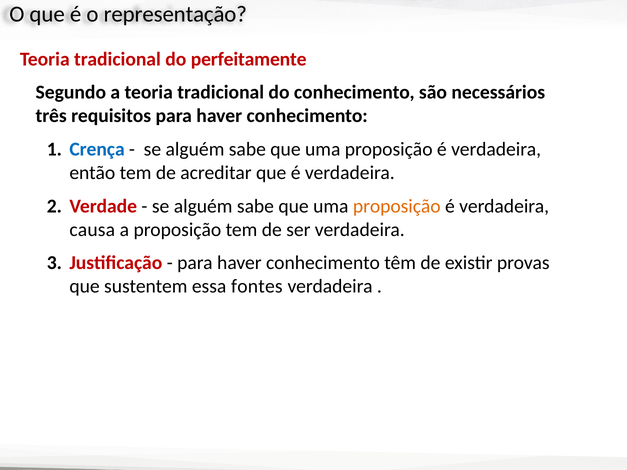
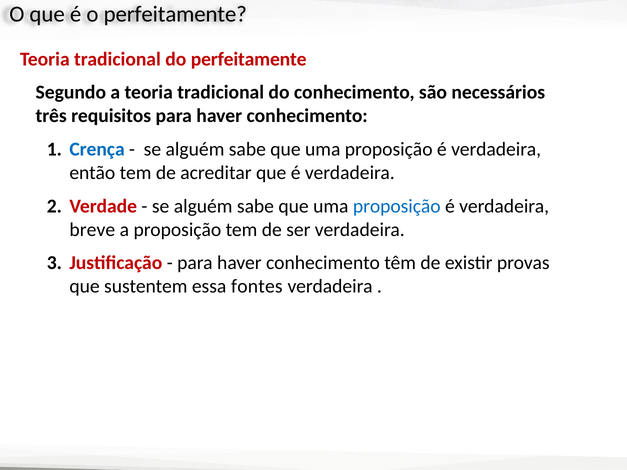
representação at (175, 14): representação -> perfeitamente
proposição at (397, 206) colour: orange -> blue
causa: causa -> breve
